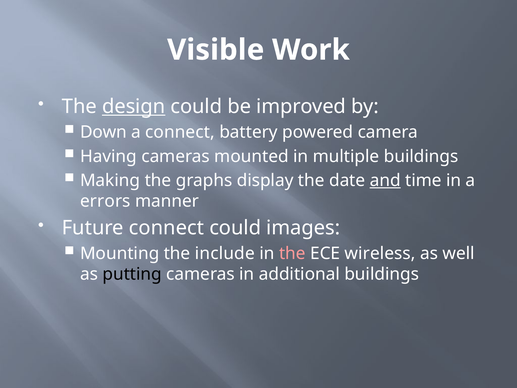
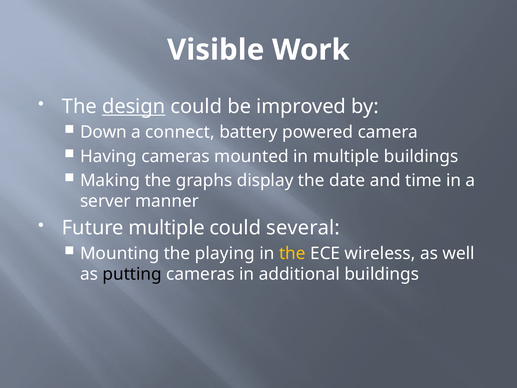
and underline: present -> none
errors: errors -> server
Future connect: connect -> multiple
images: images -> several
include: include -> playing
the at (292, 253) colour: pink -> yellow
